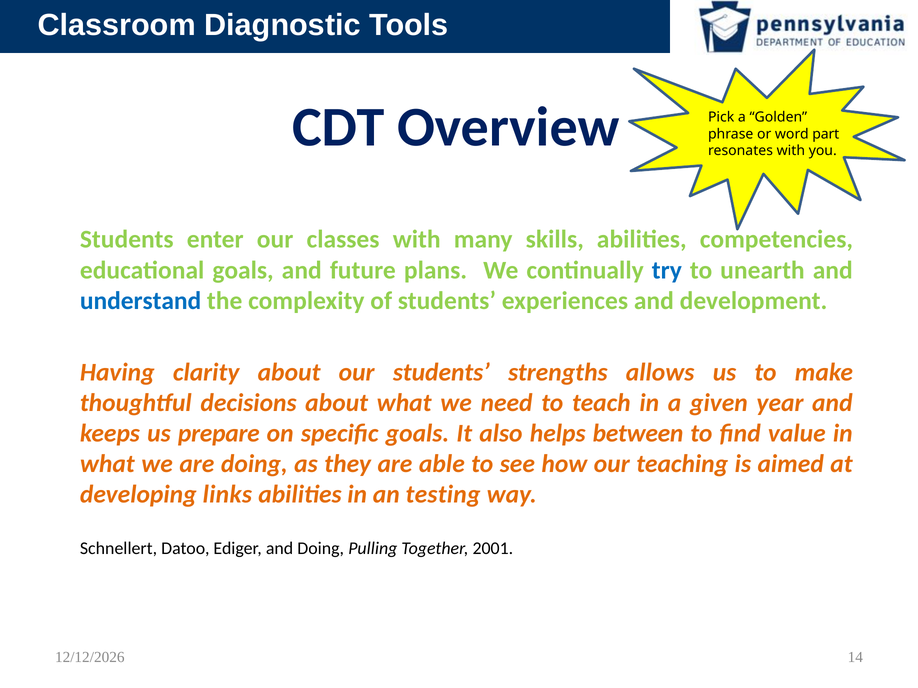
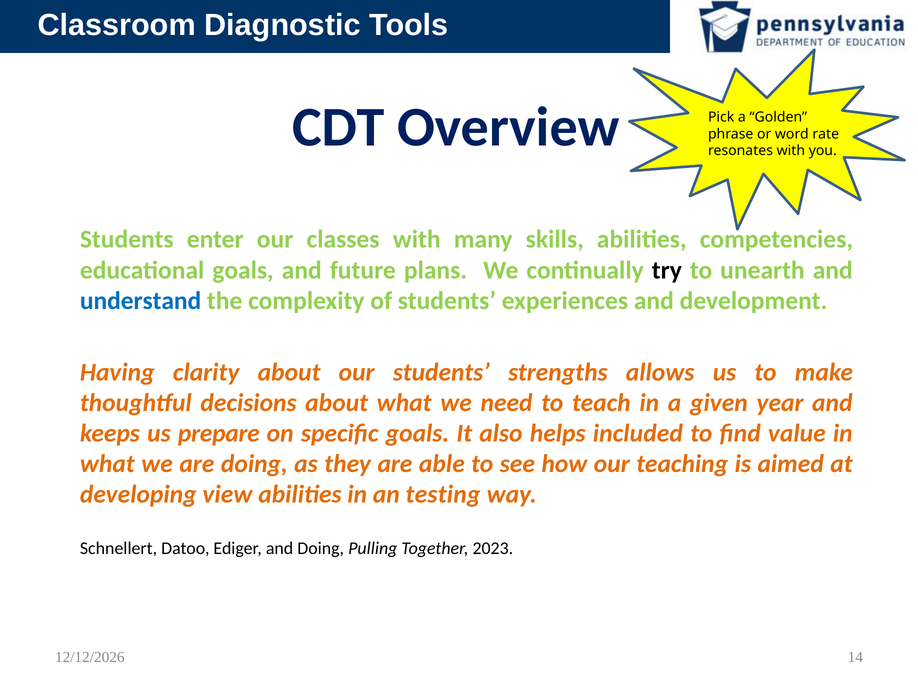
part: part -> rate
try colour: blue -> black
between: between -> included
links: links -> view
2001: 2001 -> 2023
